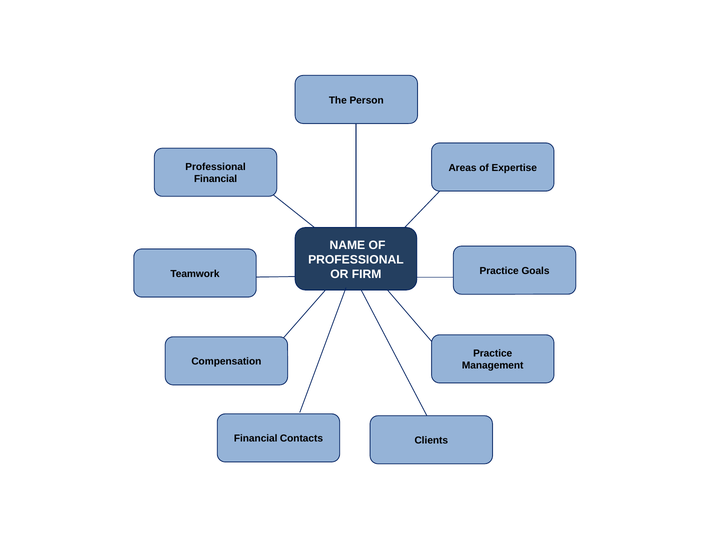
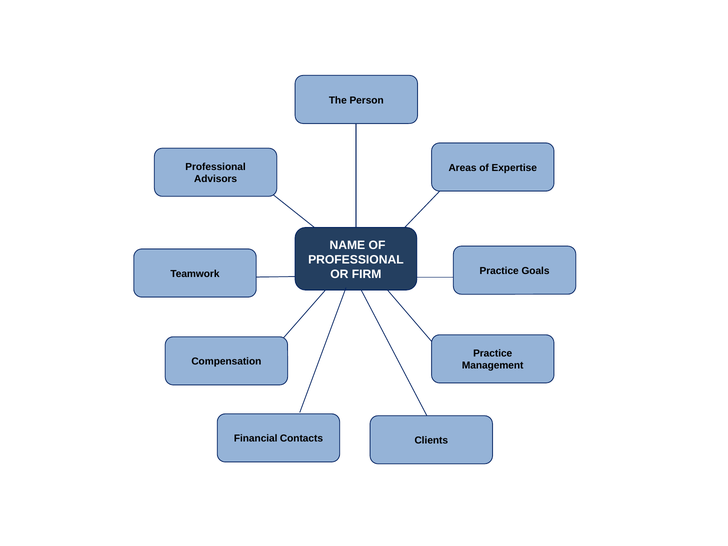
Financial at (216, 179): Financial -> Advisors
